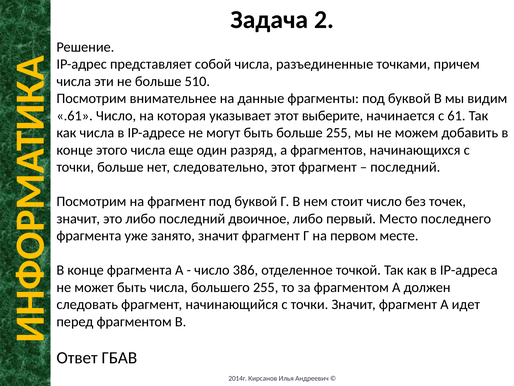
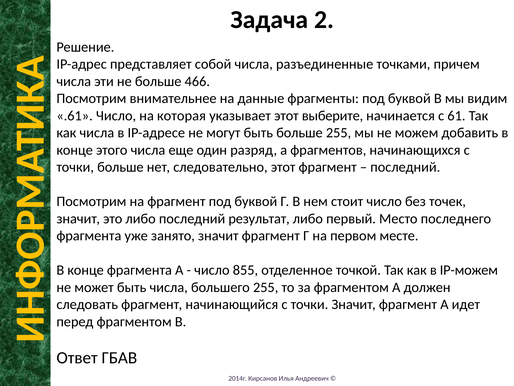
510: 510 -> 466
двоичное: двоичное -> результат
386: 386 -> 855
IP-адреса: IP-адреса -> IP-можем
